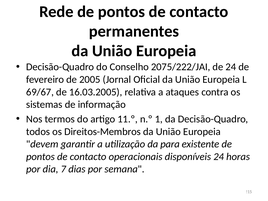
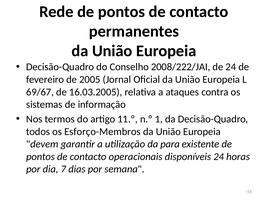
2075/222/JAI: 2075/222/JAI -> 2008/222/JAI
Direitos-Membros: Direitos-Membros -> Esforço-Membros
